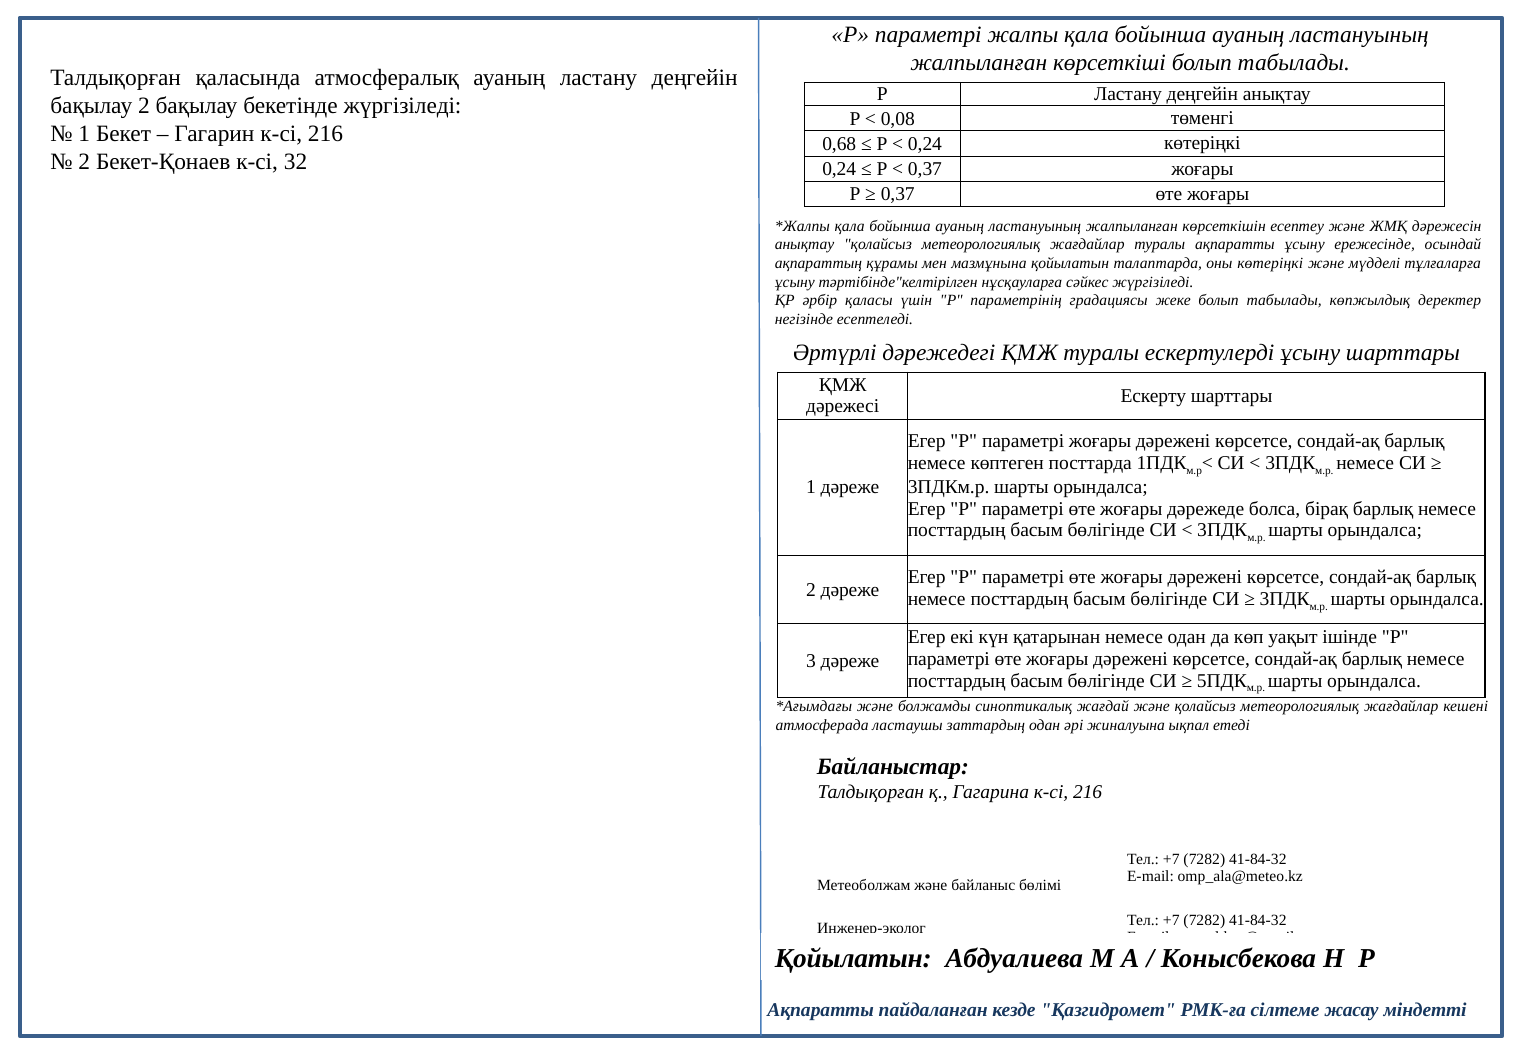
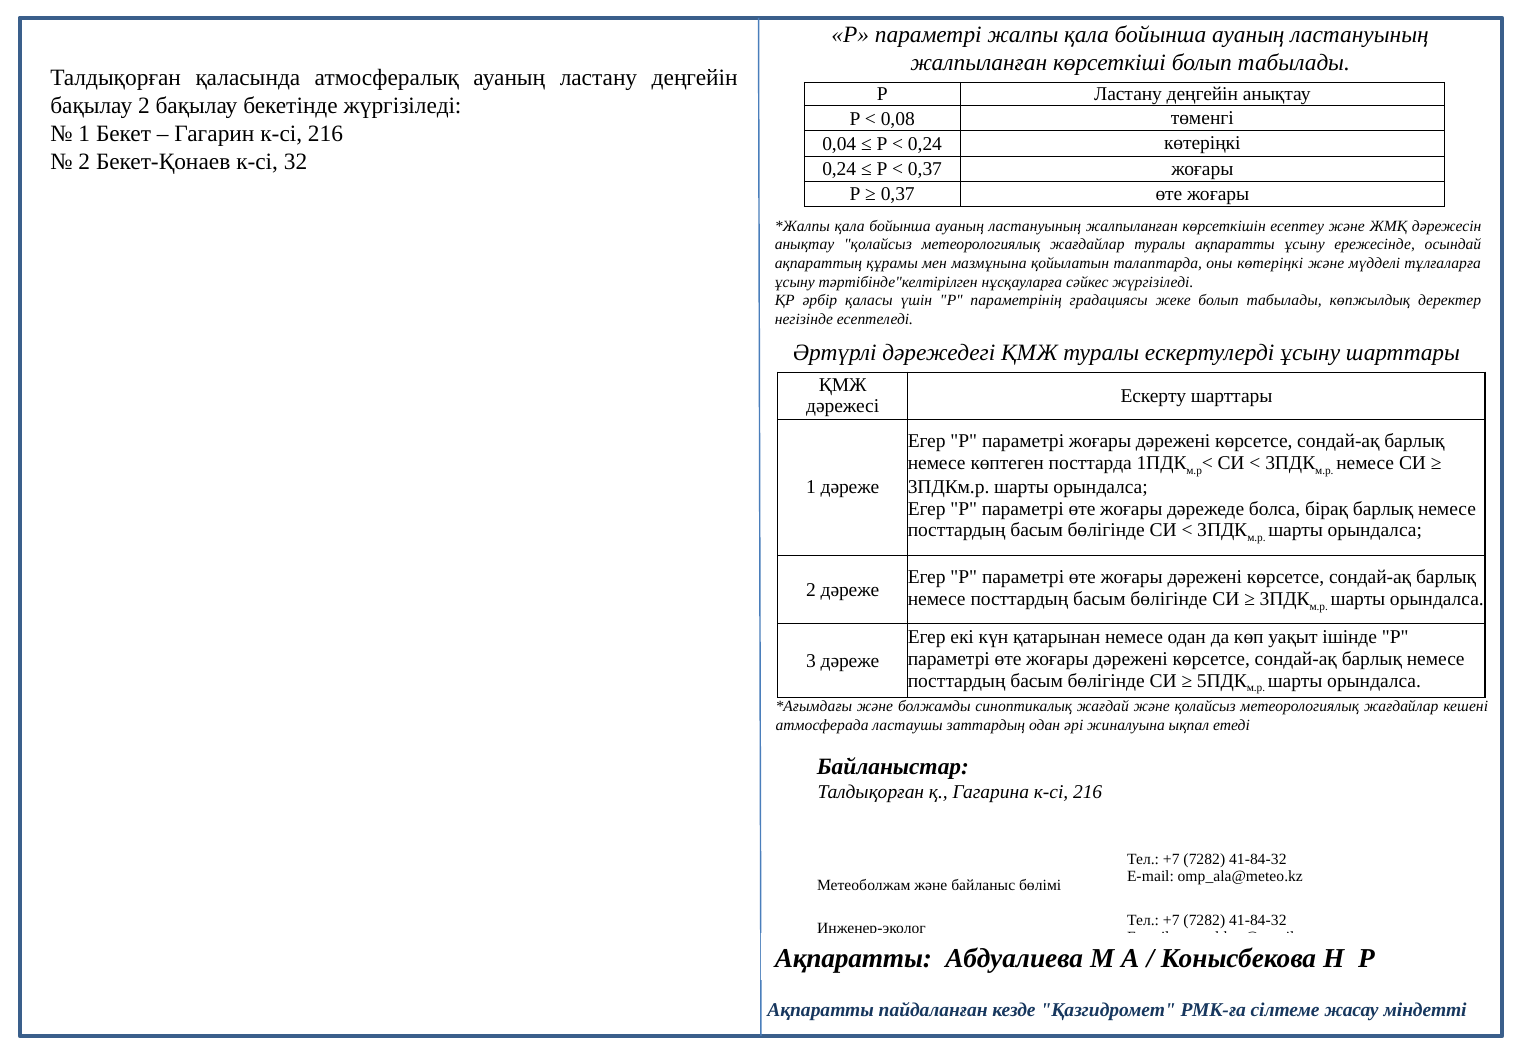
0,68: 0,68 -> 0,04
Қойылатын at (853, 958): Қойылатын -> Ақпаратты
